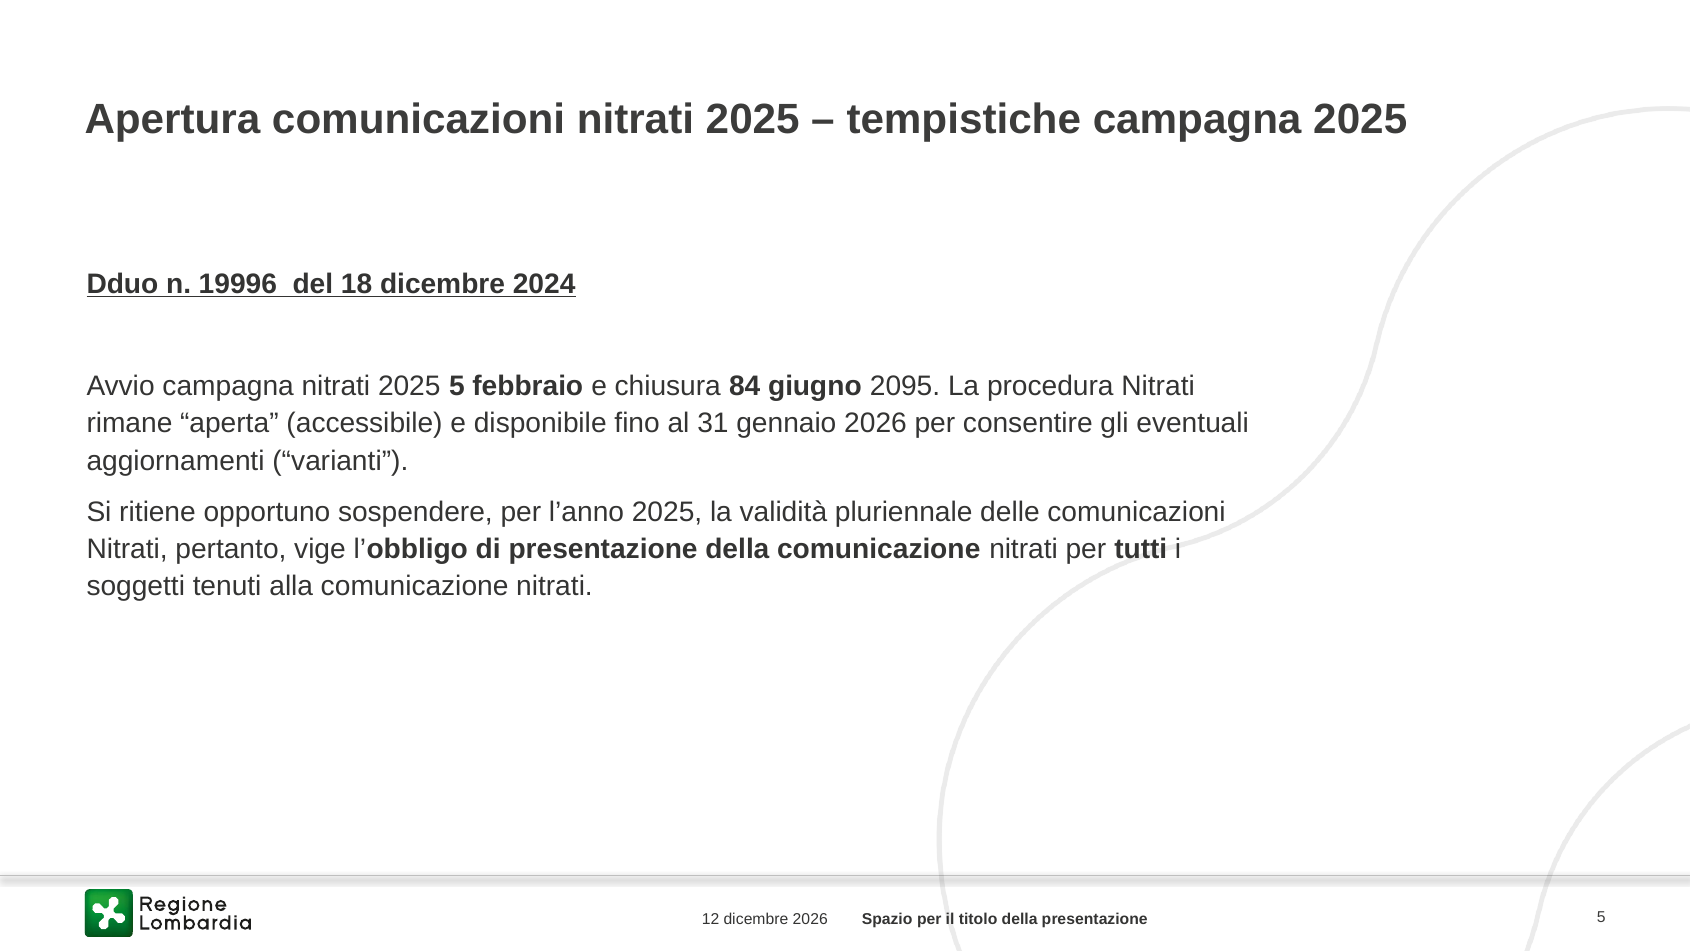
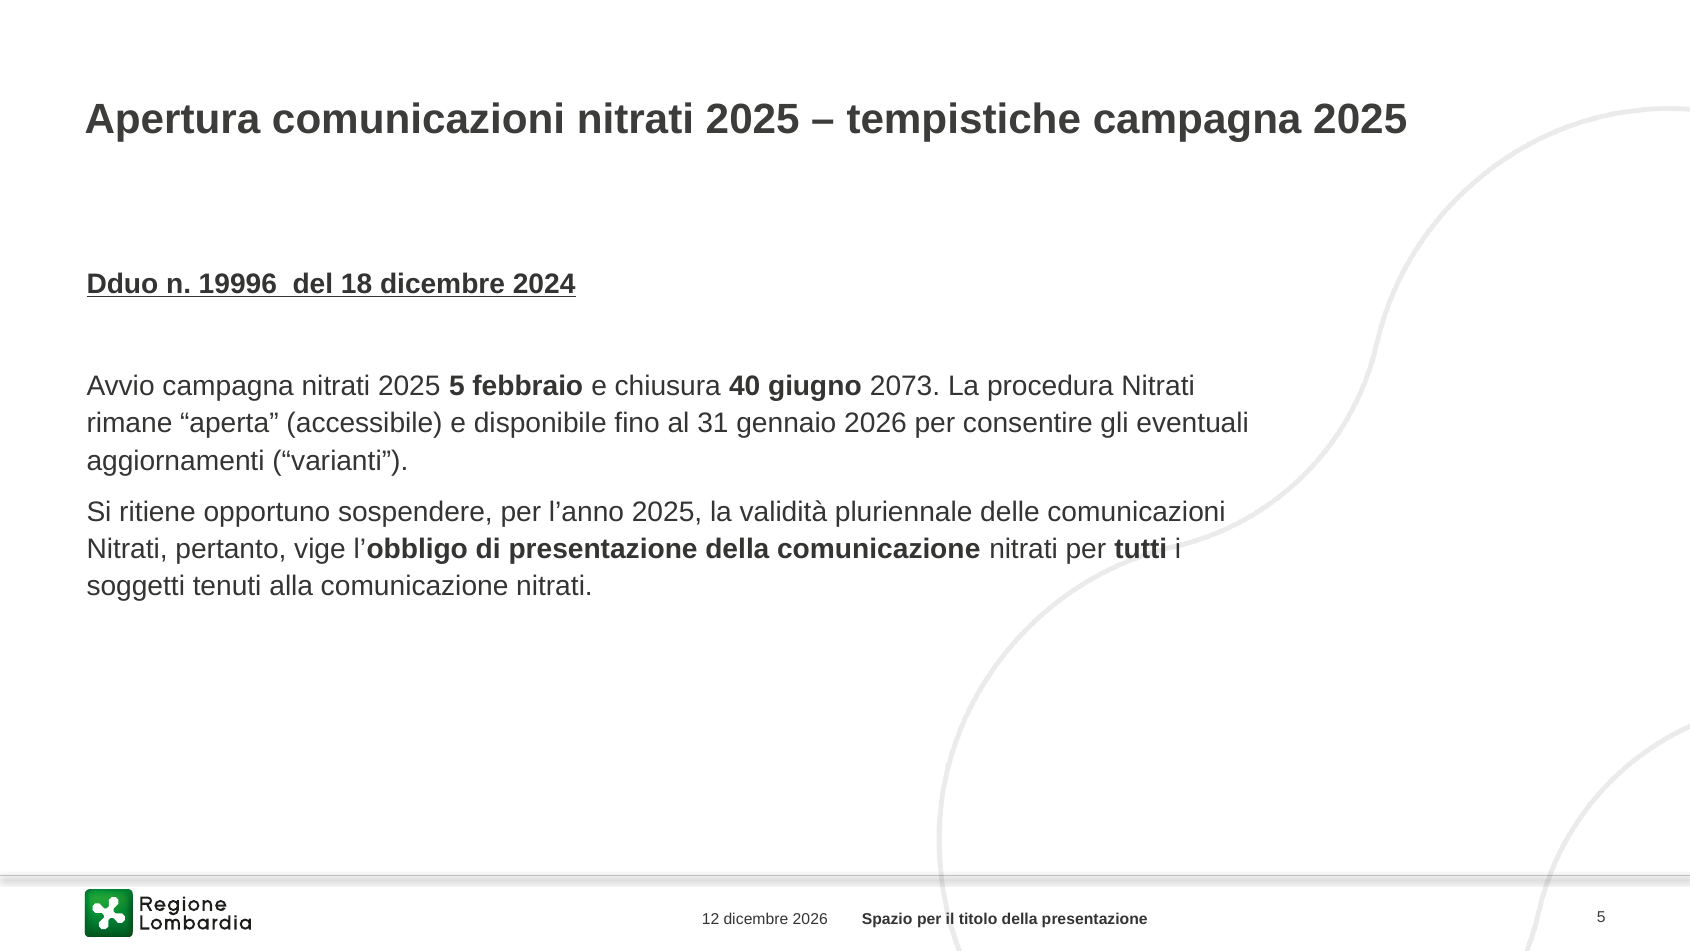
84: 84 -> 40
2095: 2095 -> 2073
